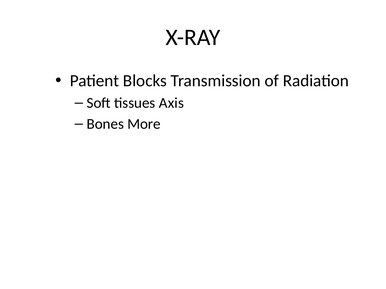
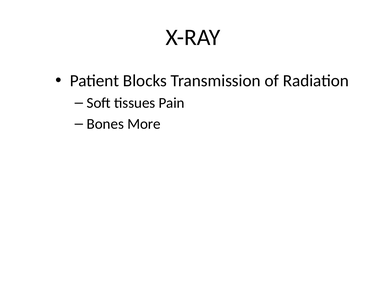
Axis: Axis -> Pain
